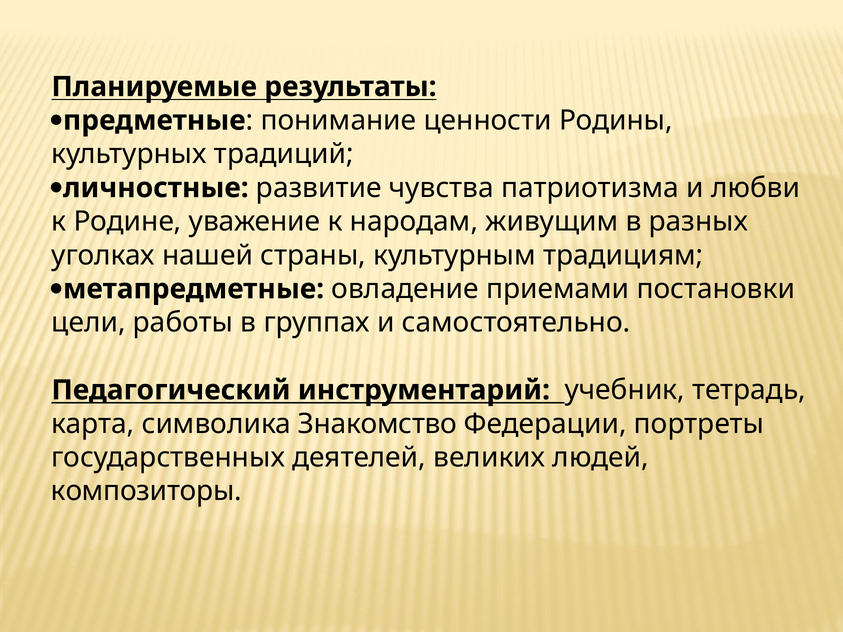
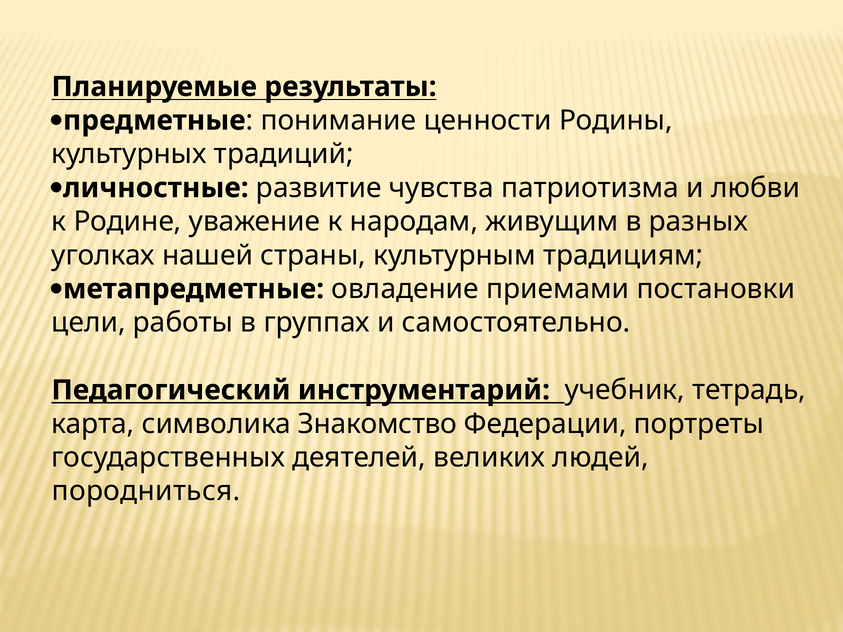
композиторы: композиторы -> породниться
